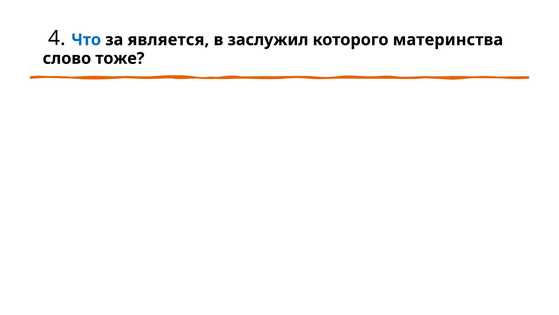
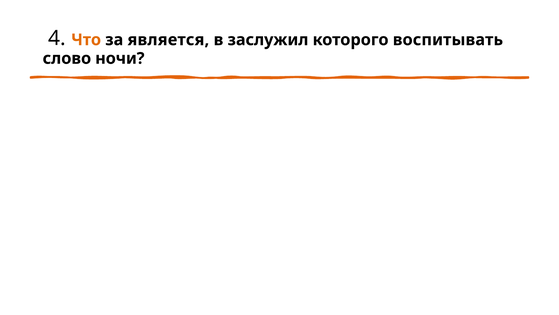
Что colour: blue -> orange
материнства: материнства -> воспитывать
тоже: тоже -> ночи
